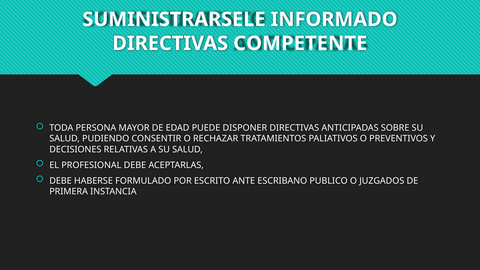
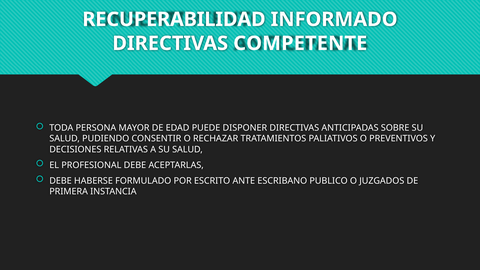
SUMINISTRARSELE: SUMINISTRARSELE -> RECUPERABILIDAD
